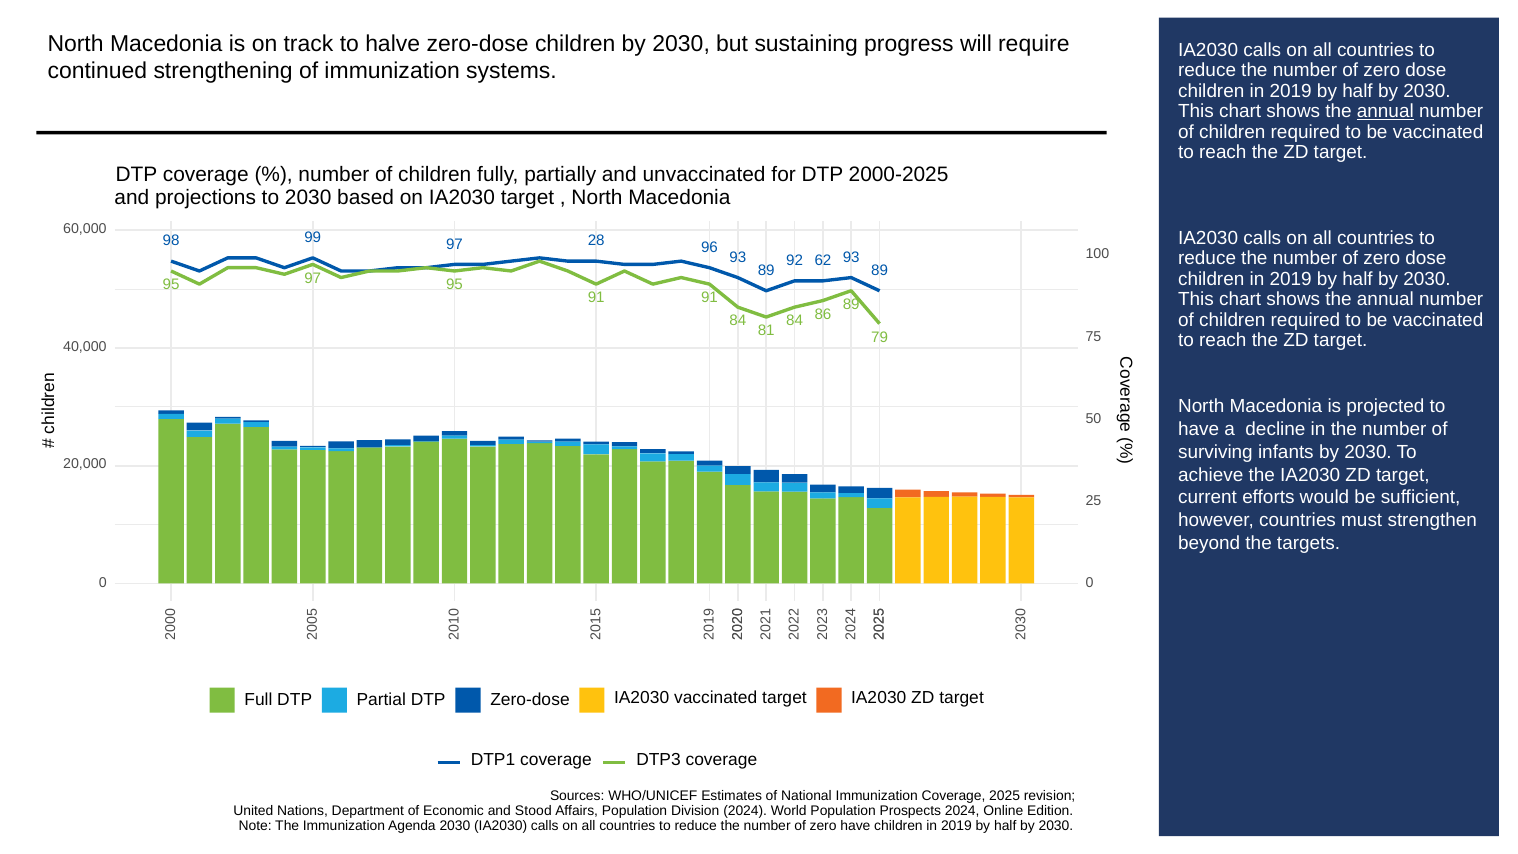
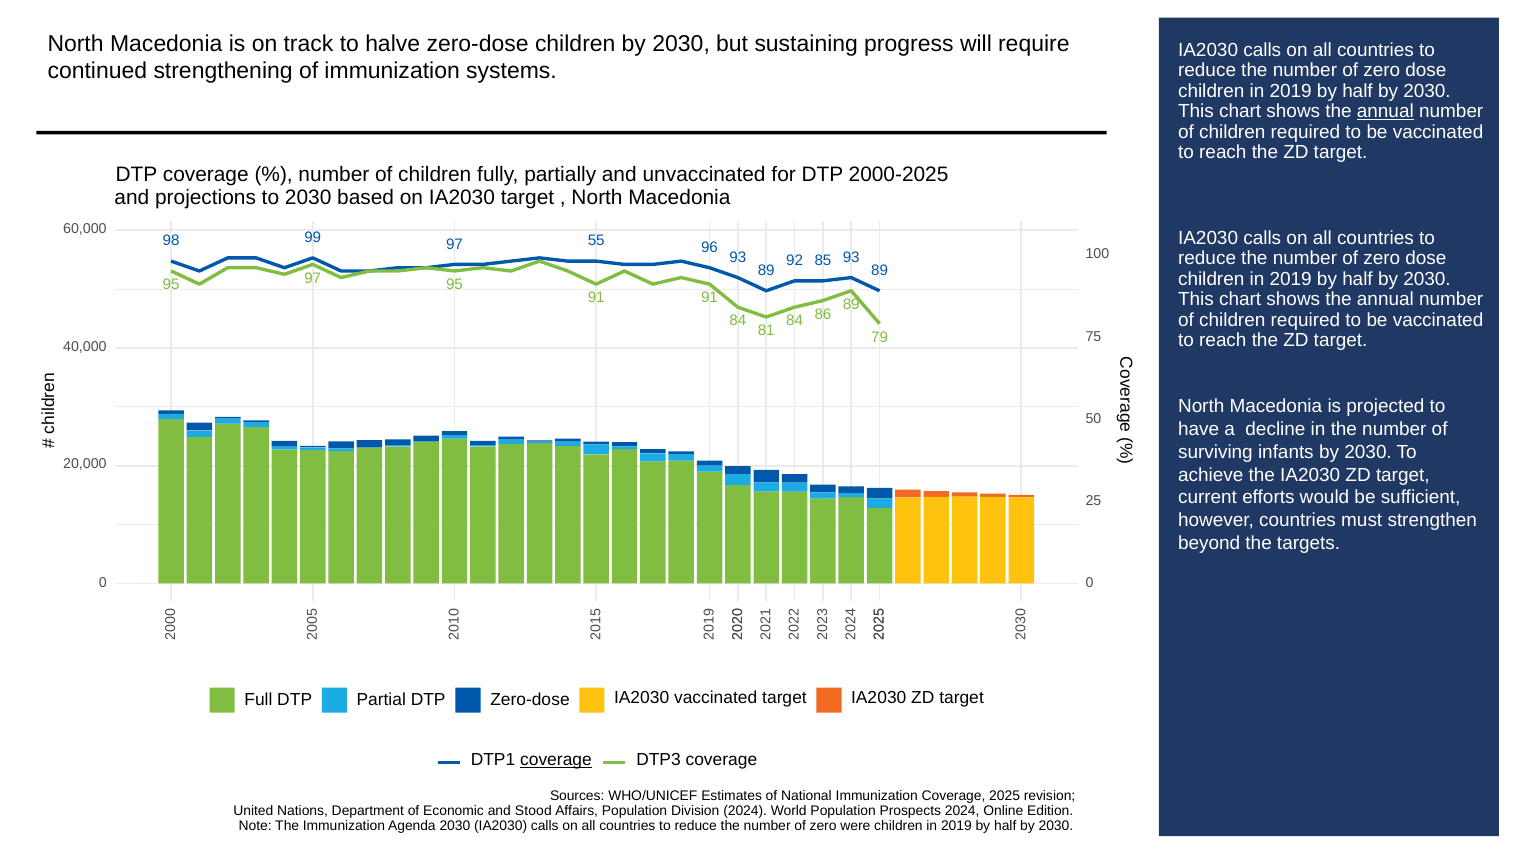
28: 28 -> 55
62: 62 -> 85
coverage at (556, 760) underline: none -> present
zero have: have -> were
